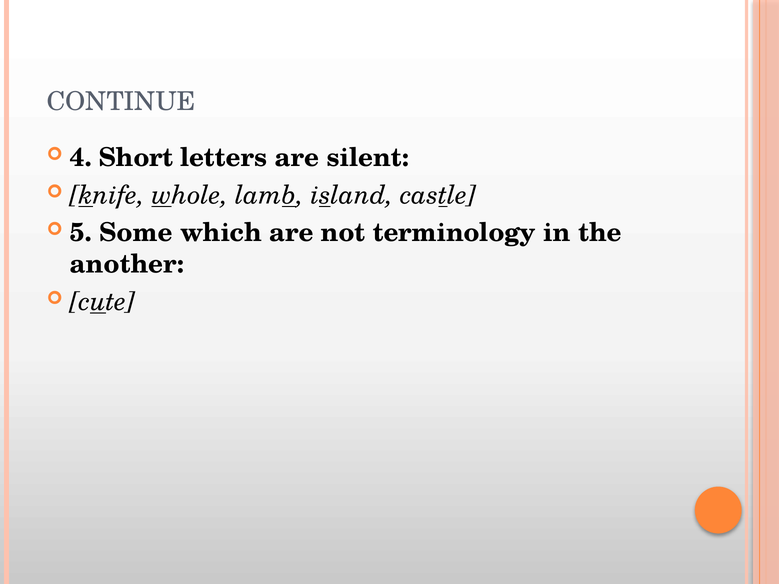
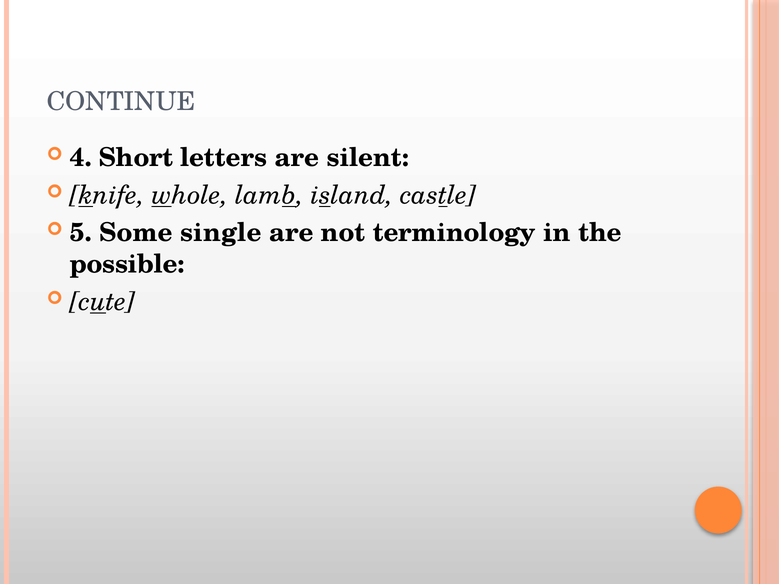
which: which -> single
another: another -> possible
